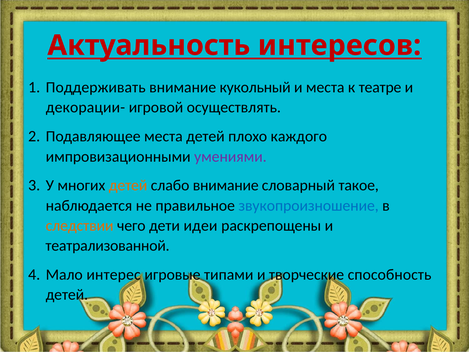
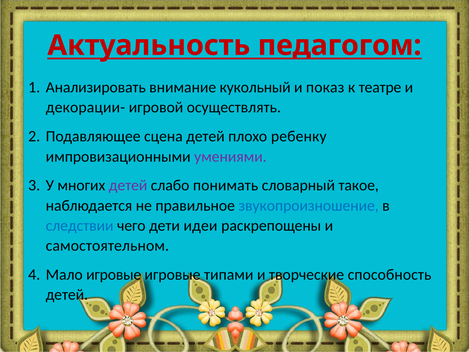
интересов: интересов -> педагогом
Поддерживать: Поддерживать -> Анализировать
и места: места -> показ
Подавляющее места: места -> сцена
каждого: каждого -> ребенку
детей at (128, 185) colour: orange -> purple
слабо внимание: внимание -> понимать
следствии colour: orange -> blue
театрализованной: театрализованной -> самостоятельном
Мало интерес: интерес -> игровые
